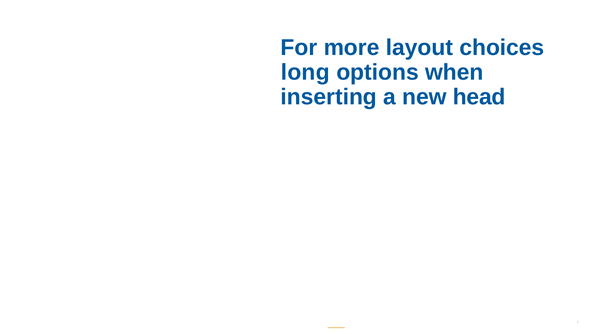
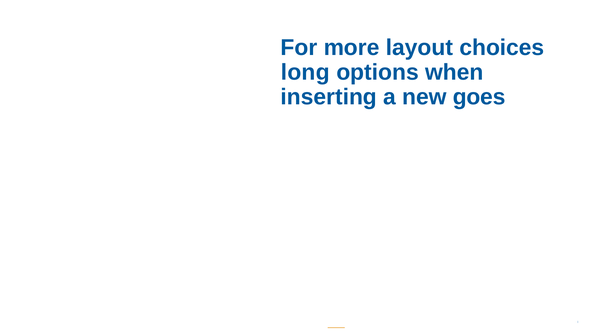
head: head -> goes
